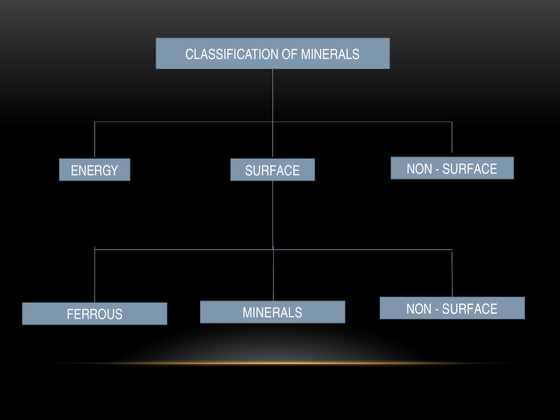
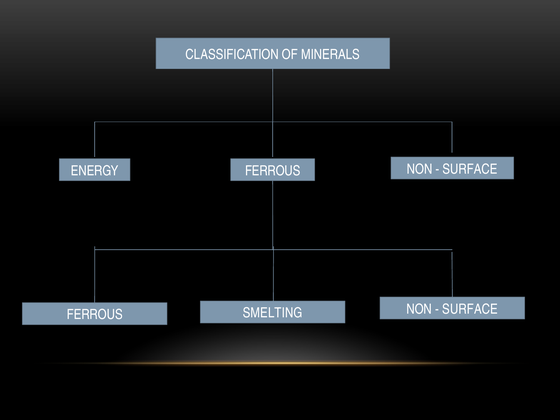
SURFACE at (273, 171): SURFACE -> FERROUS
FERROUS MINERALS: MINERALS -> SMELTING
